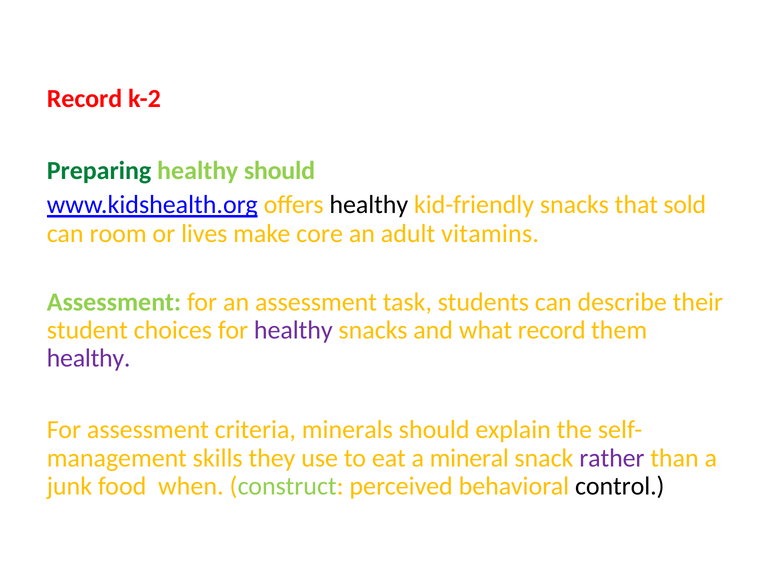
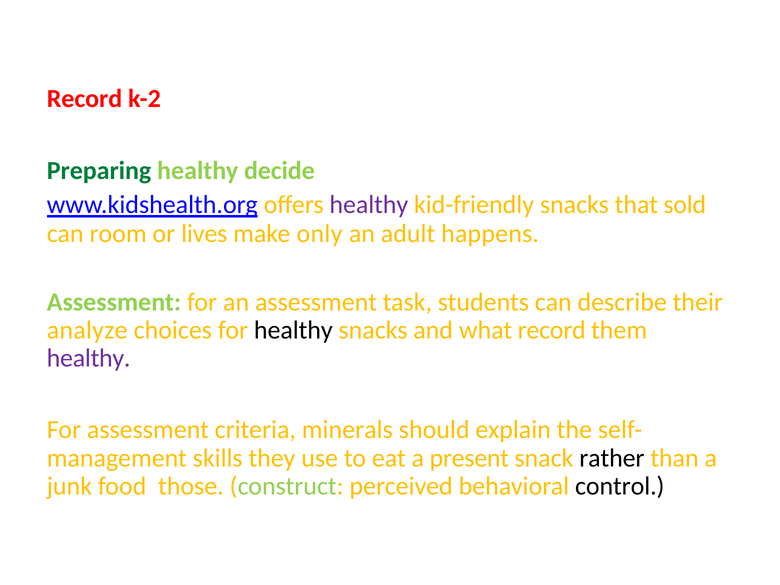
healthy should: should -> decide
healthy at (369, 205) colour: black -> purple
core: core -> only
vitamins: vitamins -> happens
student: student -> analyze
healthy at (293, 330) colour: purple -> black
mineral: mineral -> present
rather colour: purple -> black
when: when -> those
